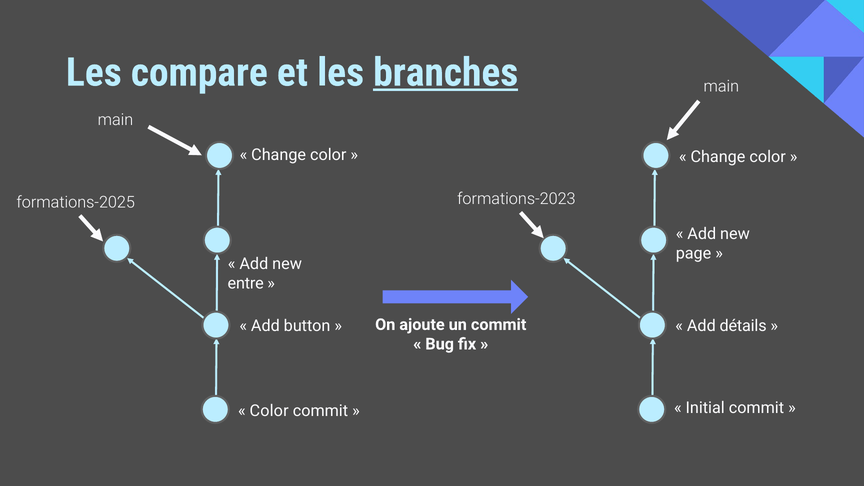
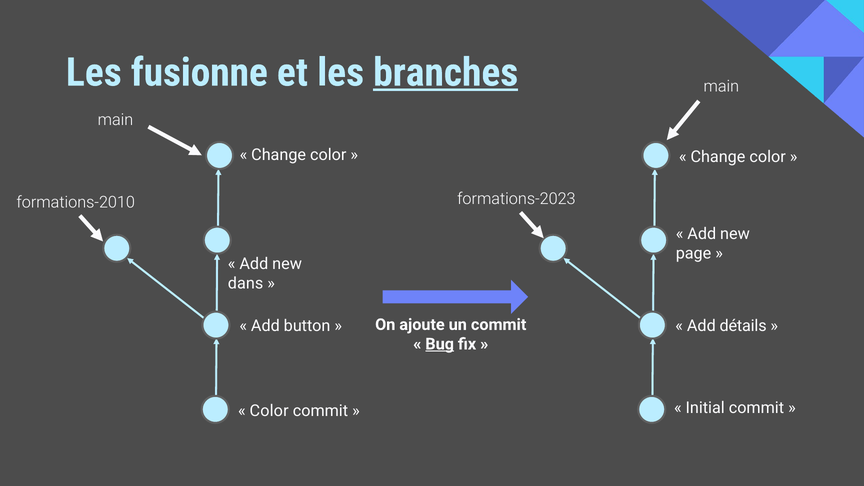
compare: compare -> fusionne
formations-2025: formations-2025 -> formations-2010
entre: entre -> dans
Bug underline: none -> present
